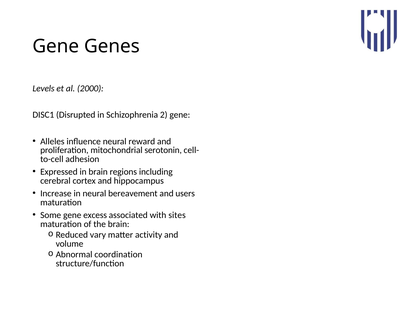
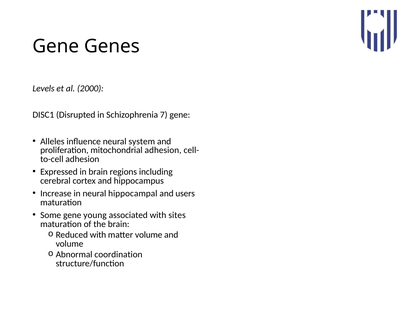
2: 2 -> 7
reward: reward -> system
mitochondrial serotonin: serotonin -> adhesion
bereavement: bereavement -> hippocampal
excess: excess -> young
Reduced vary: vary -> with
matter activity: activity -> volume
